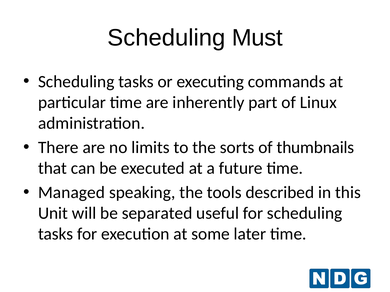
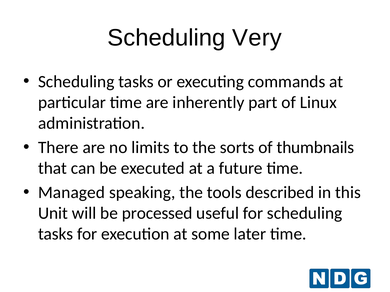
Must: Must -> Very
separated: separated -> processed
